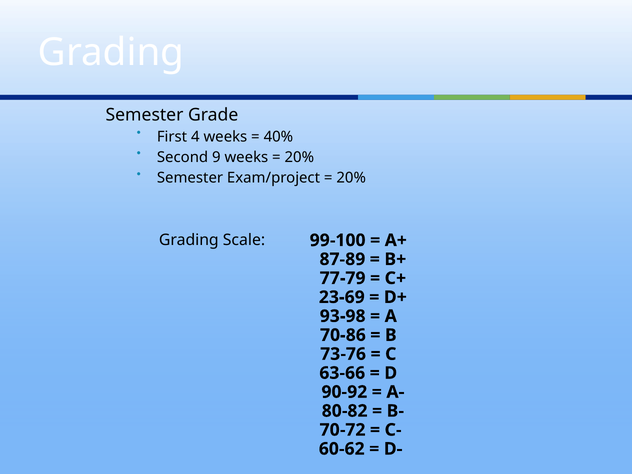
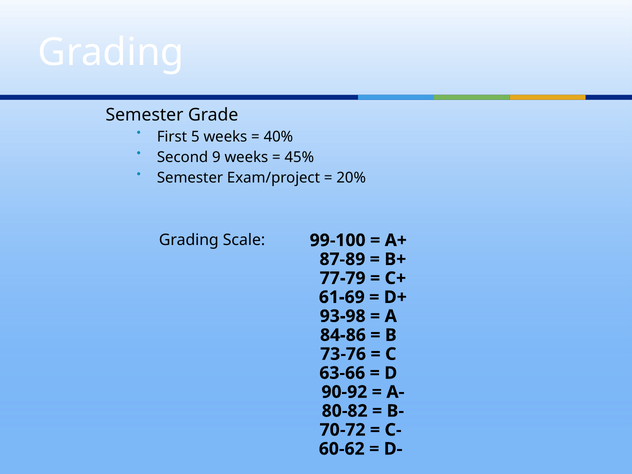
4: 4 -> 5
20% at (299, 157): 20% -> 45%
23-69: 23-69 -> 61-69
70-86: 70-86 -> 84-86
